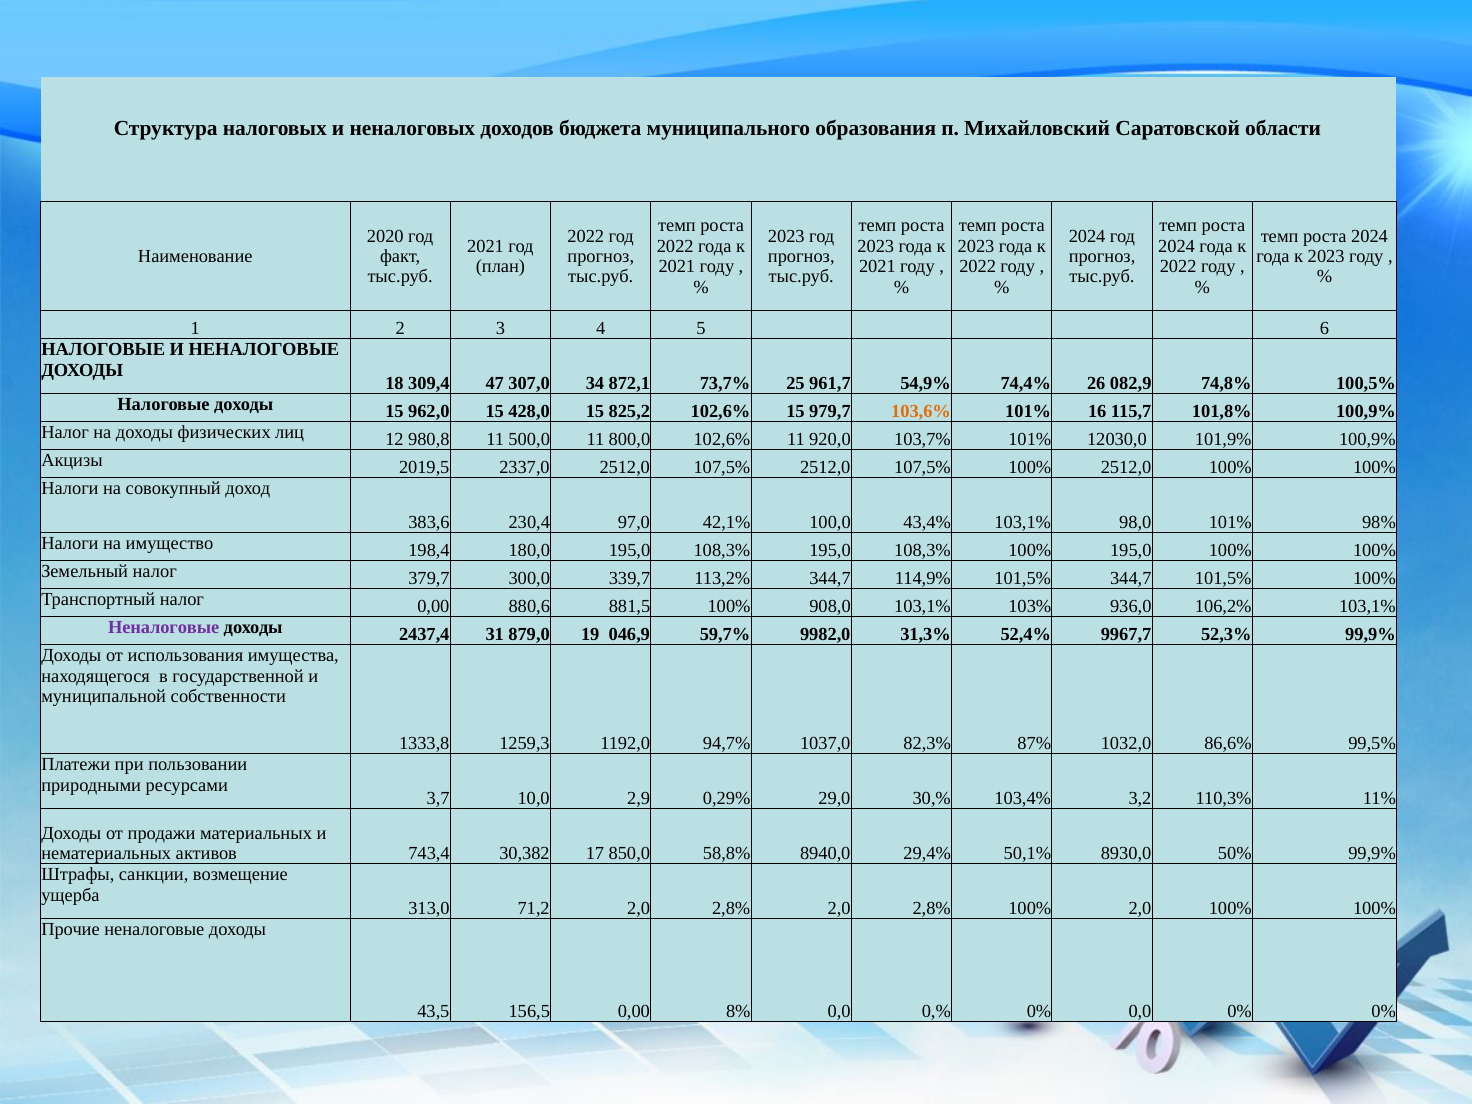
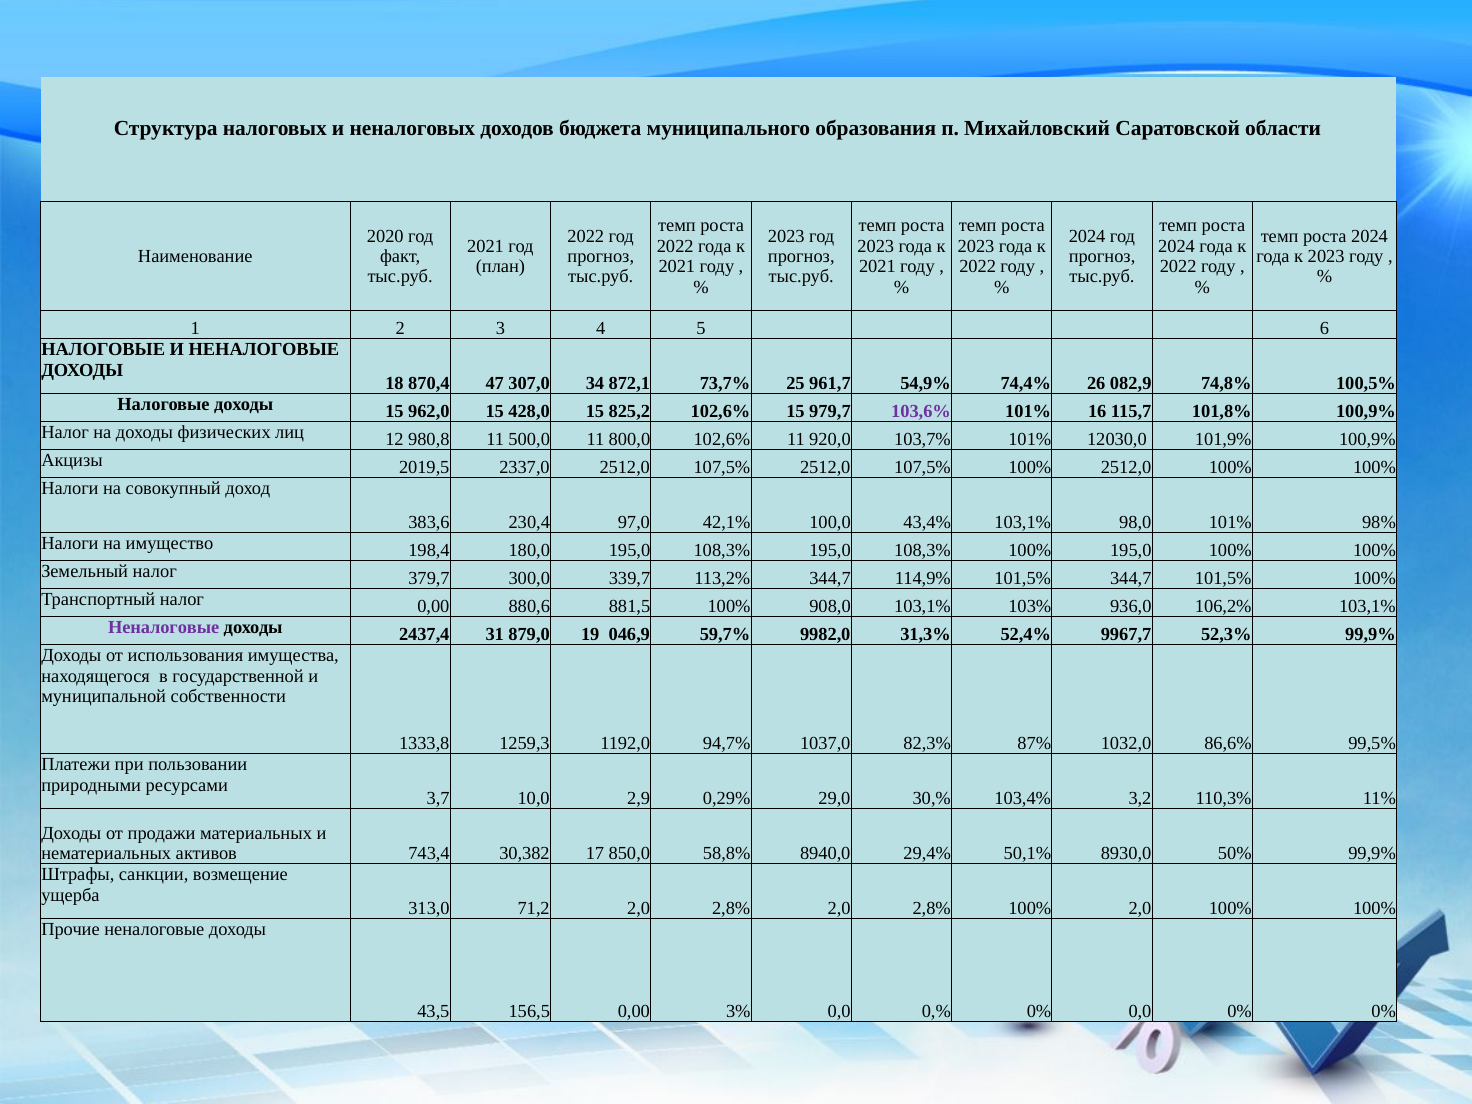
309,4: 309,4 -> 870,4
103,6% colour: orange -> purple
8%: 8% -> 3%
